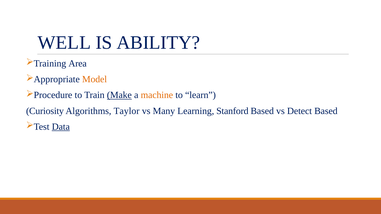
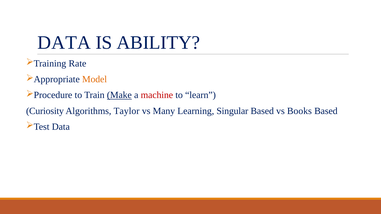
WELL at (64, 43): WELL -> DATA
Area: Area -> Rate
machine colour: orange -> red
Stanford: Stanford -> Singular
Detect: Detect -> Books
Data at (61, 127) underline: present -> none
